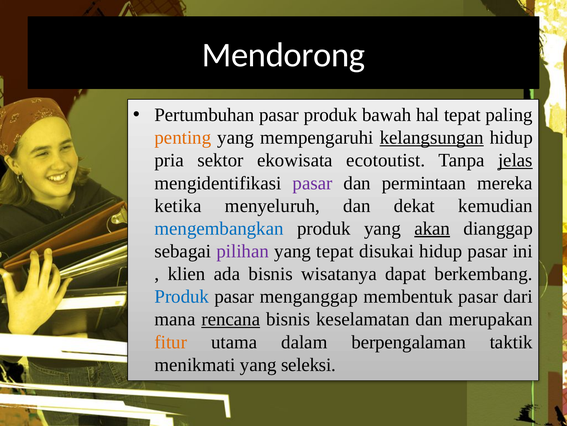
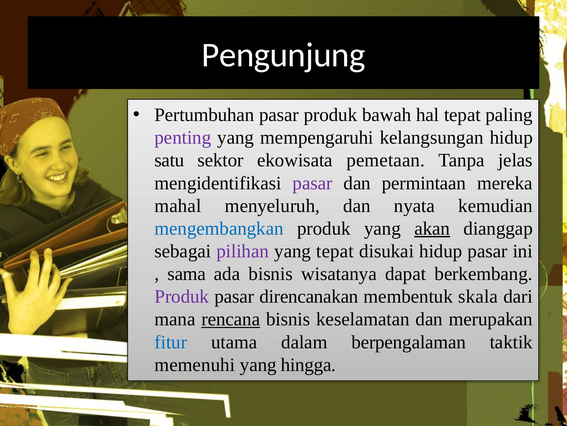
Mendorong: Mendorong -> Pengunjung
penting colour: orange -> purple
kelangsungan underline: present -> none
pria: pria -> satu
ecotoutist: ecotoutist -> pemetaan
jelas underline: present -> none
ketika: ketika -> mahal
dekat: dekat -> nyata
klien: klien -> sama
Produk at (182, 296) colour: blue -> purple
menganggap: menganggap -> direncanakan
membentuk pasar: pasar -> skala
fitur colour: orange -> blue
menikmati: menikmati -> memenuhi
seleksi: seleksi -> hingga
